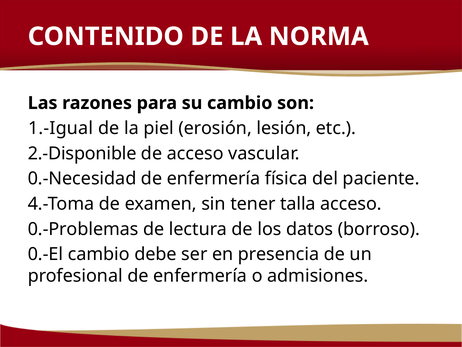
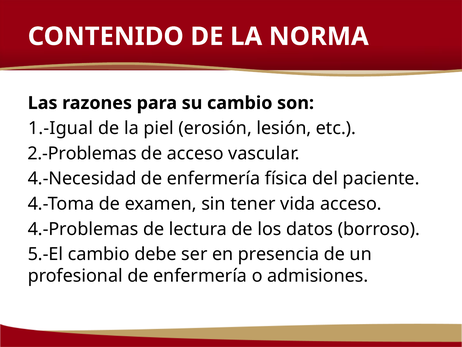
2.-Disponible: 2.-Disponible -> 2.-Problemas
0.-Necesidad: 0.-Necesidad -> 4.-Necesidad
talla: talla -> vida
0.-Problemas: 0.-Problemas -> 4.-Problemas
0.-El: 0.-El -> 5.-El
